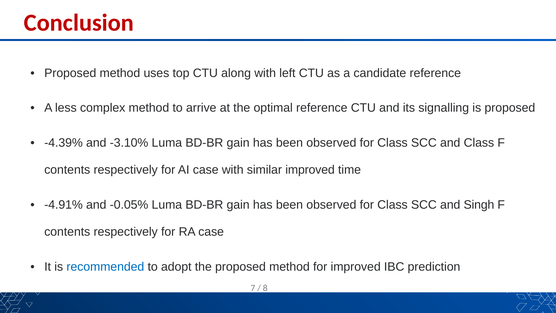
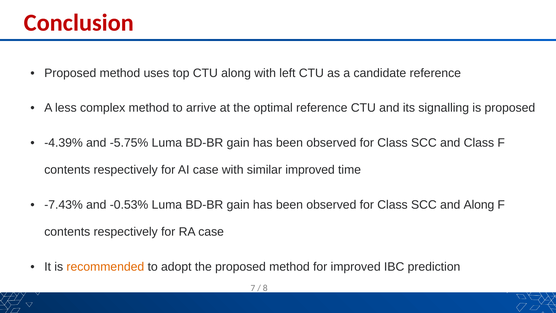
-3.10%: -3.10% -> -5.75%
-4.91%: -4.91% -> -7.43%
-0.05%: -0.05% -> -0.53%
and Singh: Singh -> Along
recommended colour: blue -> orange
